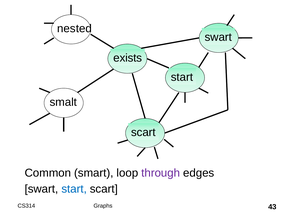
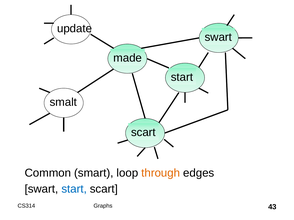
nested: nested -> update
exists: exists -> made
through colour: purple -> orange
